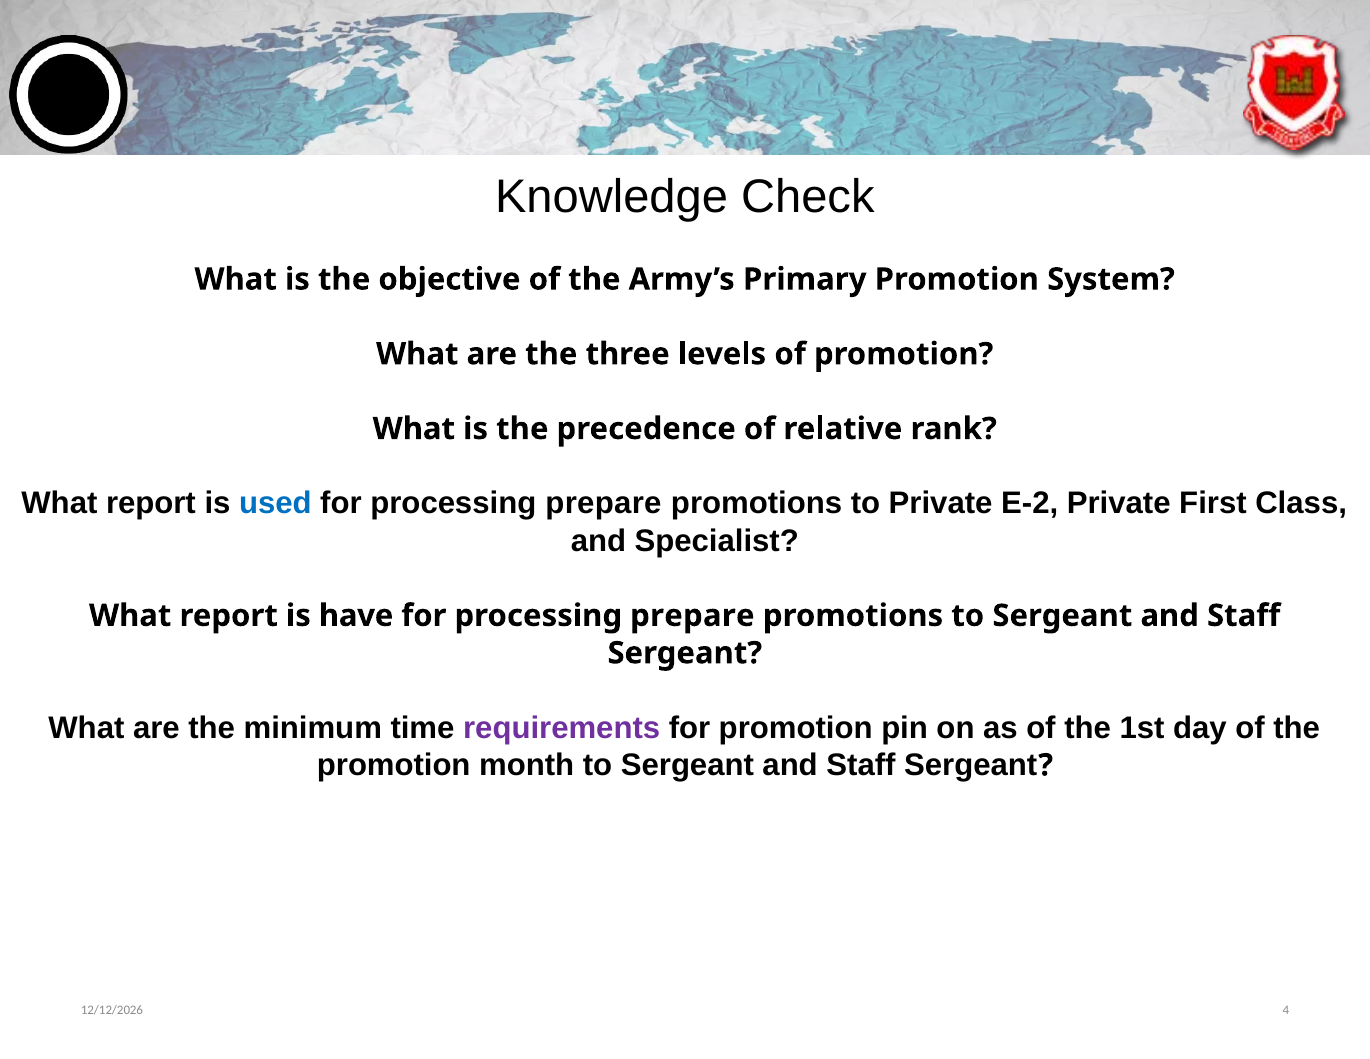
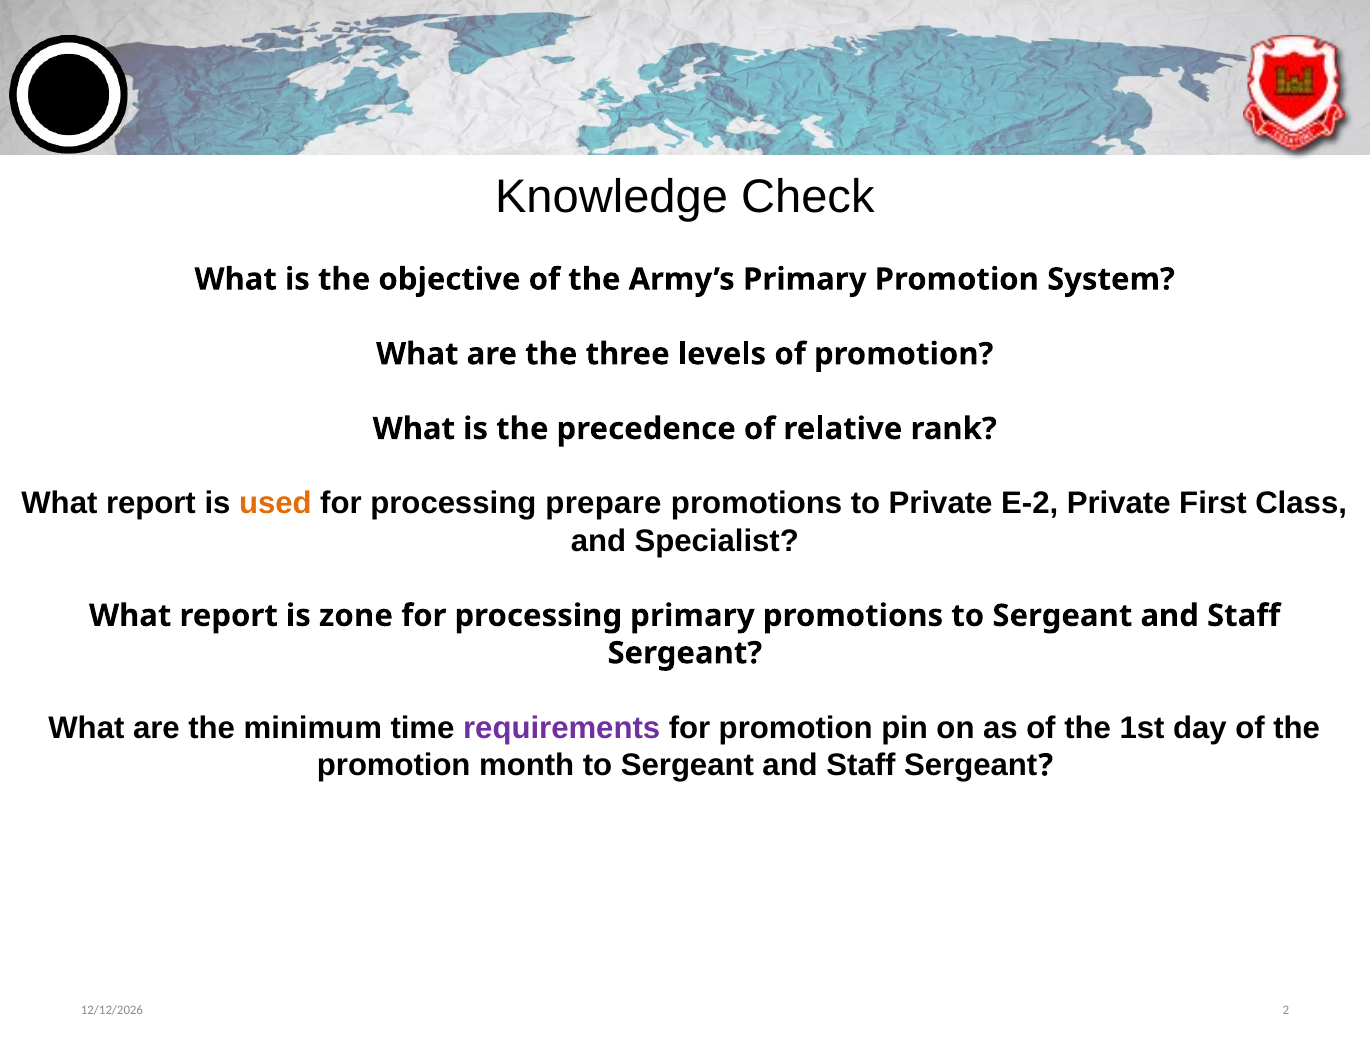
used colour: blue -> orange
have: have -> zone
prepare at (692, 615): prepare -> primary
4: 4 -> 2
